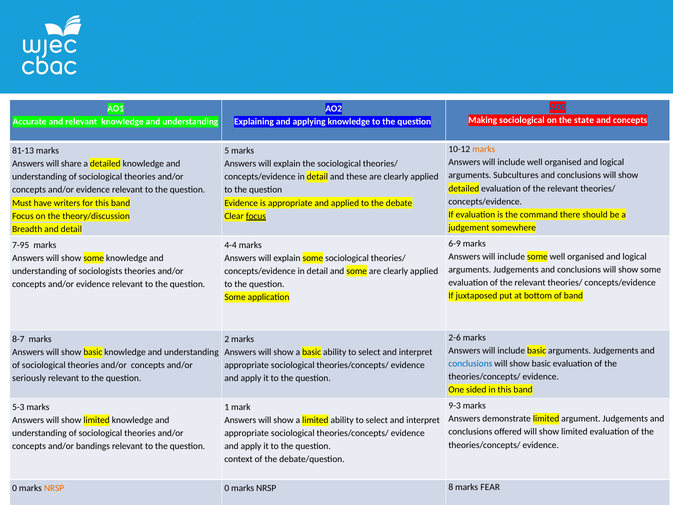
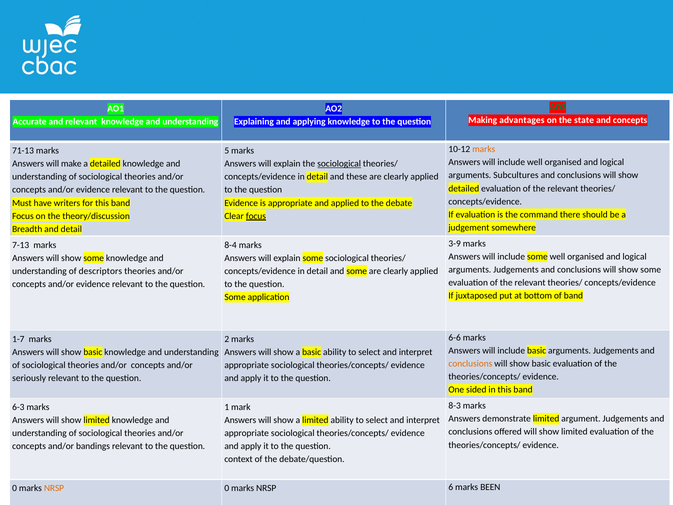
AO3 colour: blue -> green
Making sociological: sociological -> advantages
81-13: 81-13 -> 71-13
share: share -> make
sociological at (339, 164) underline: none -> present
6-9: 6-9 -> 3-9
7-95: 7-95 -> 7-13
4-4: 4-4 -> 8-4
sociologists: sociologists -> descriptors
2-6: 2-6 -> 6-6
8-7: 8-7 -> 1-7
conclusions at (470, 364) colour: blue -> orange
9-3: 9-3 -> 8-3
5-3: 5-3 -> 6-3
8: 8 -> 6
FEAR: FEAR -> BEEN
